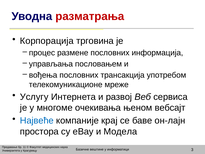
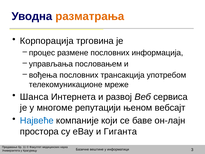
разматрања colour: red -> orange
Услугу: Услугу -> Шанса
очекивања: очекивања -> репутацији
крај: крај -> који
Модела: Модела -> Гиганта
